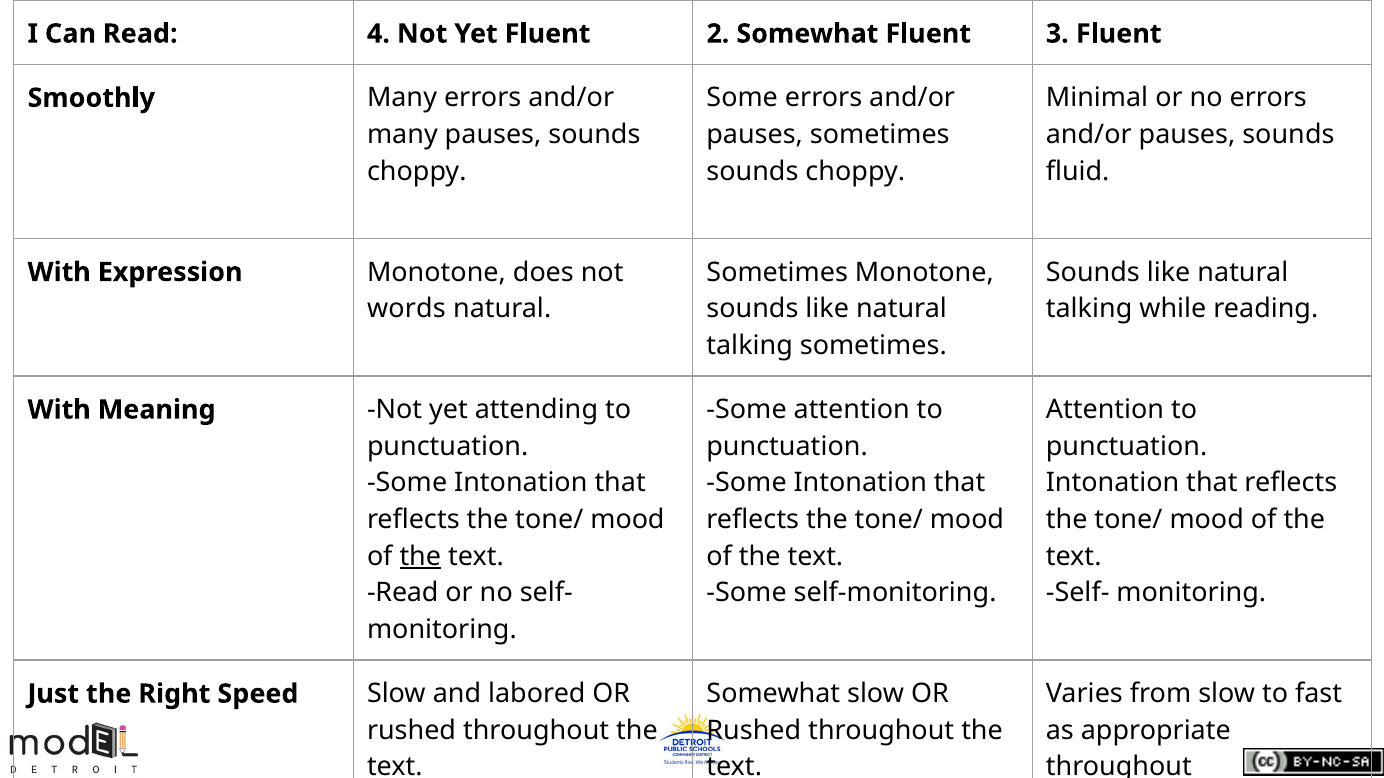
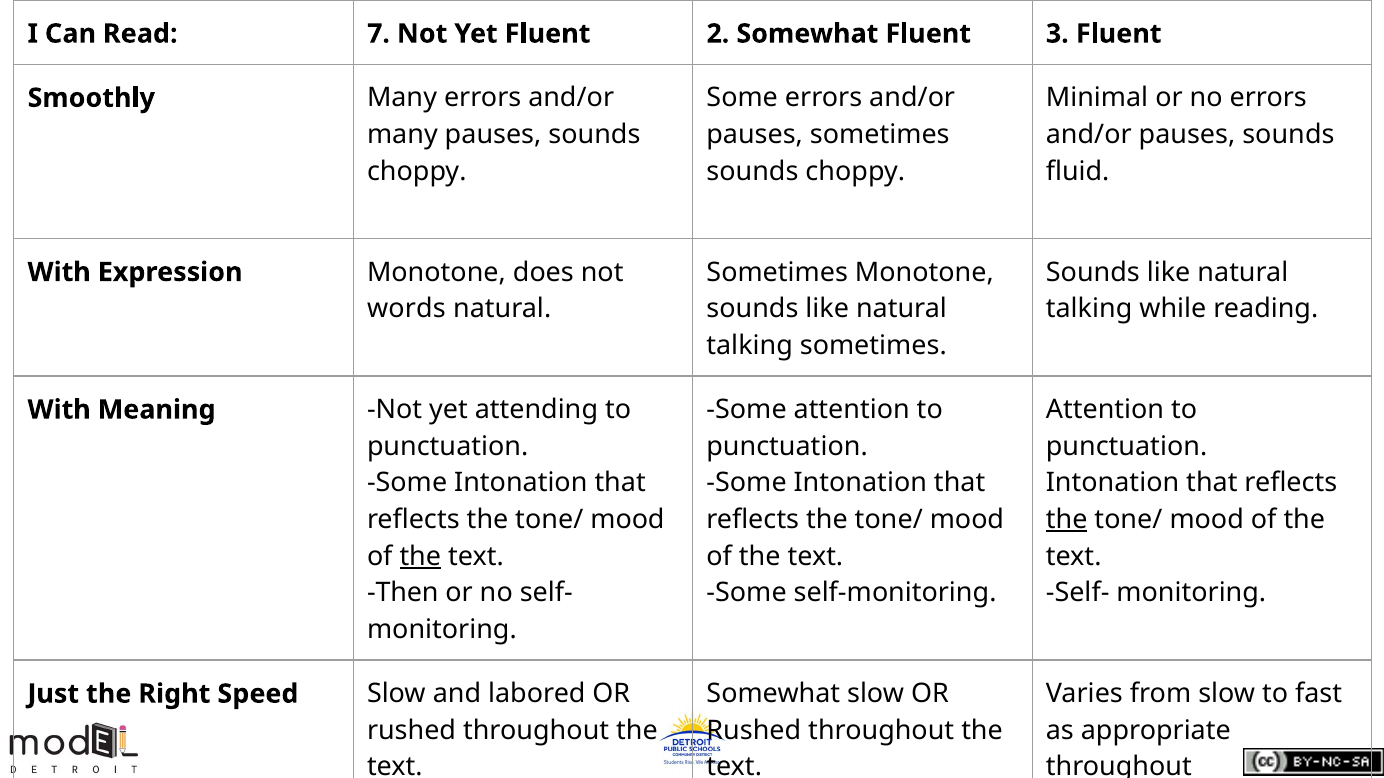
4: 4 -> 7
the at (1067, 520) underline: none -> present
Read at (403, 593): Read -> Then
